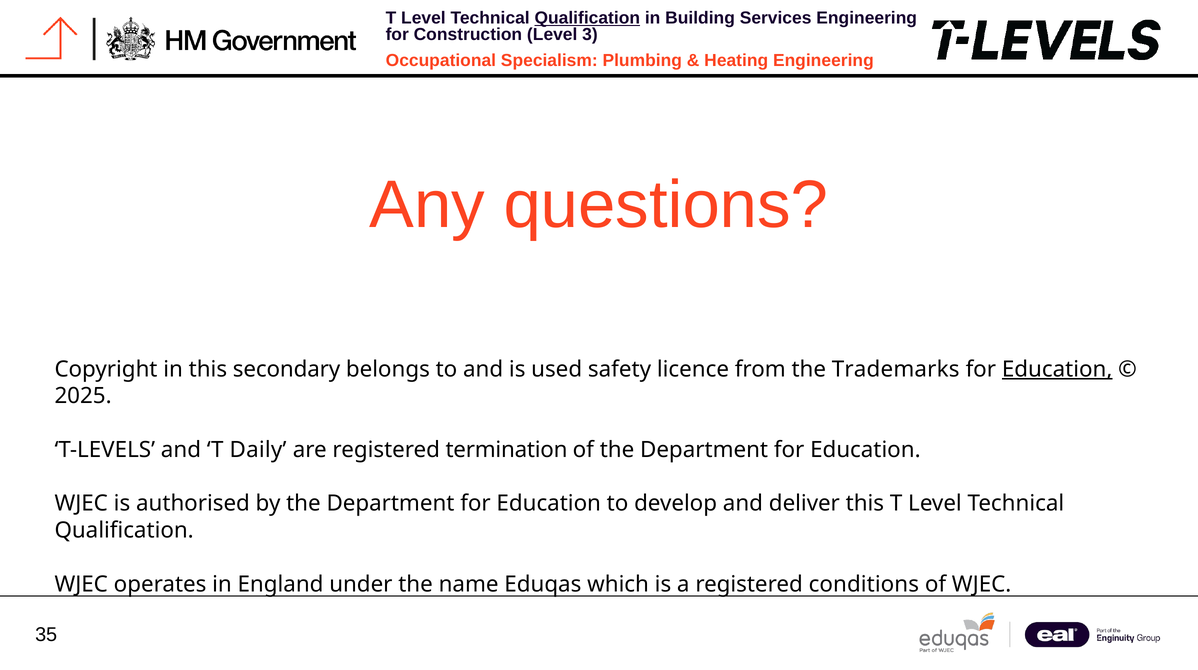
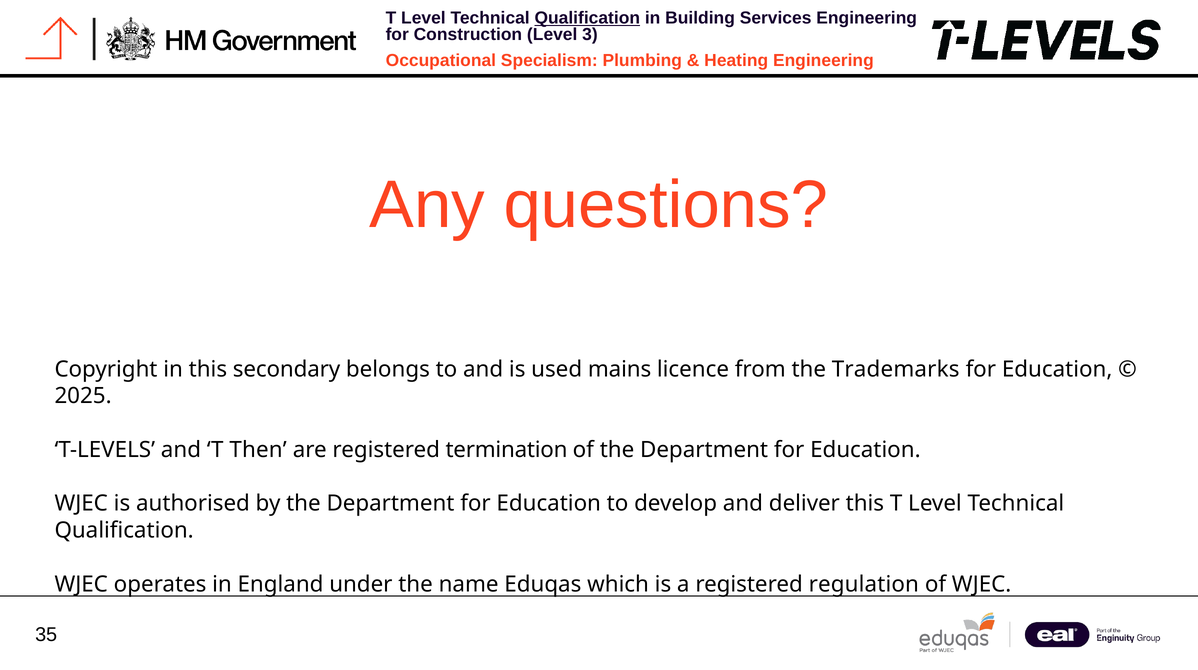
safety: safety -> mains
Education at (1057, 369) underline: present -> none
Daily: Daily -> Then
conditions: conditions -> regulation
